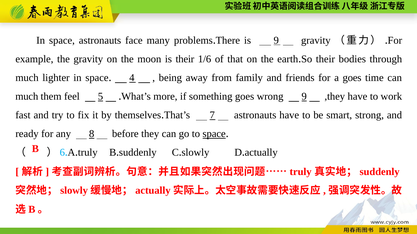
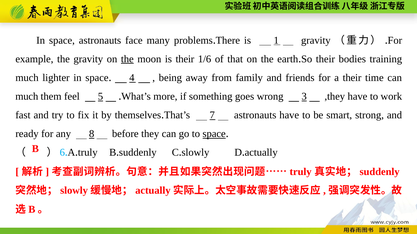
is 9: 9 -> 1
the at (127, 59) underline: none -> present
through: through -> training
a goes: goes -> their
wrong 9: 9 -> 3
